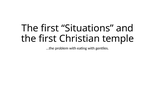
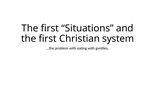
temple: temple -> system
